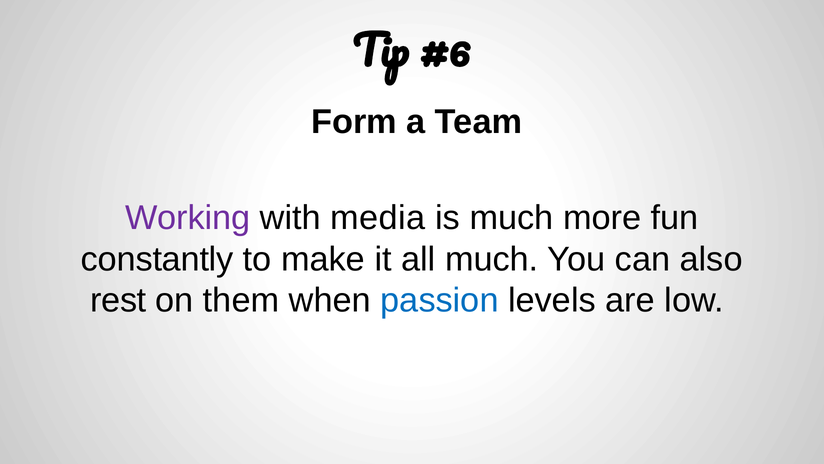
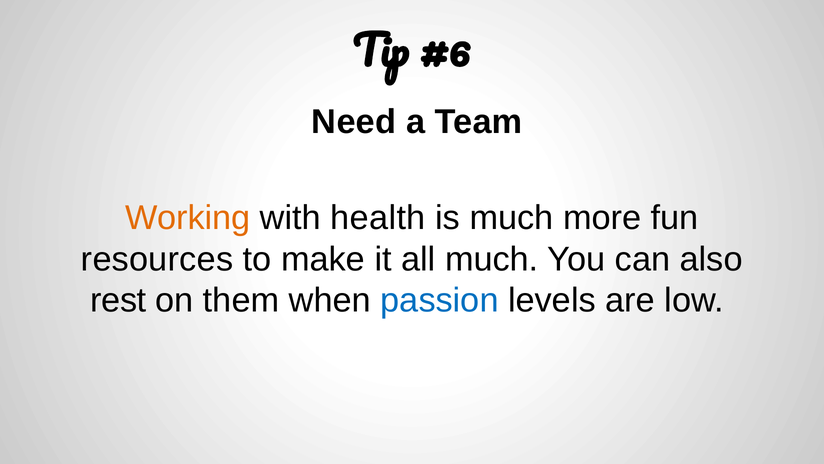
Form: Form -> Need
Working colour: purple -> orange
media: media -> health
constantly: constantly -> resources
